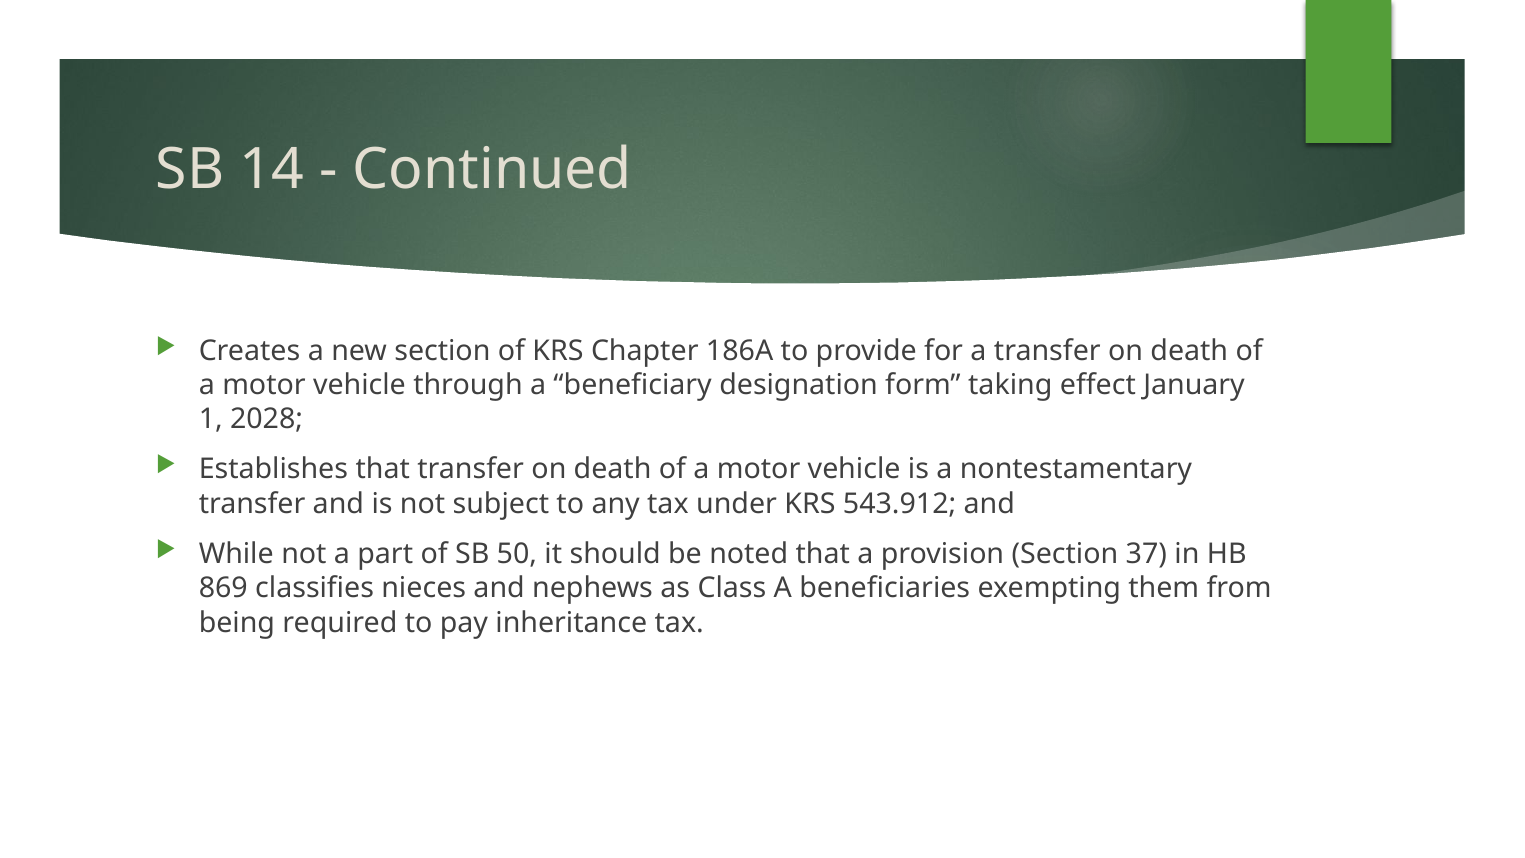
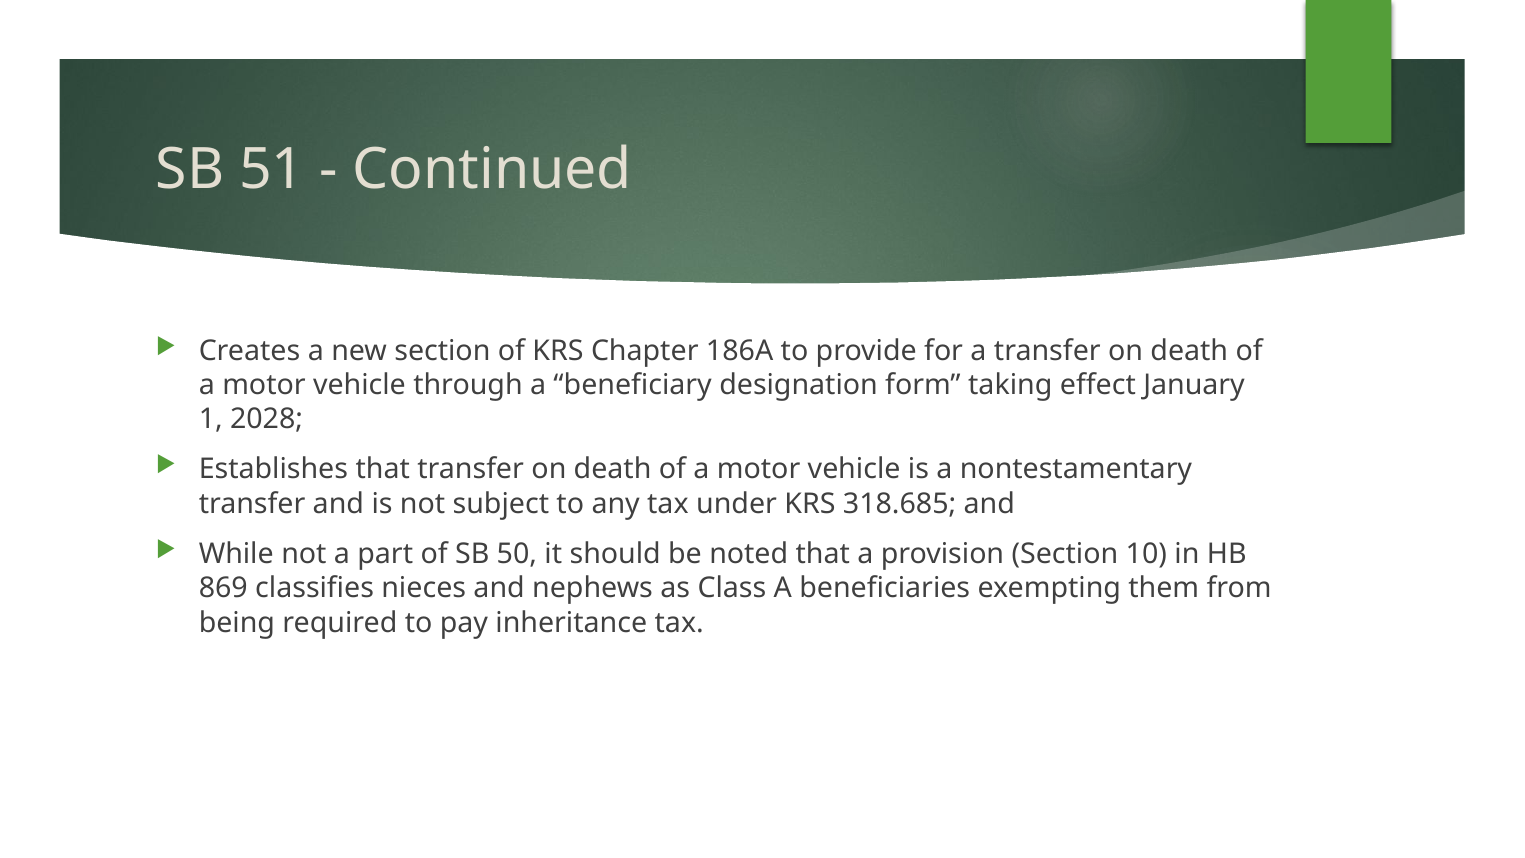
14: 14 -> 51
543.912: 543.912 -> 318.685
37: 37 -> 10
